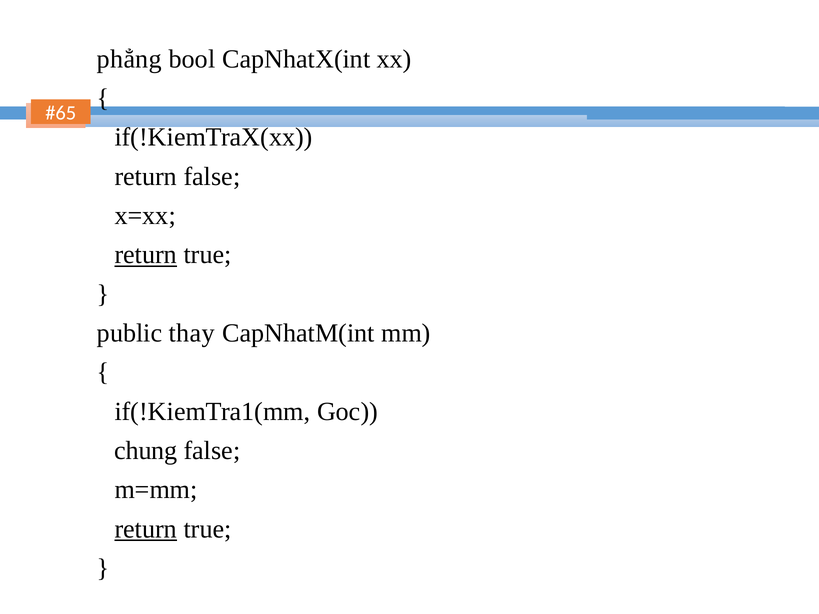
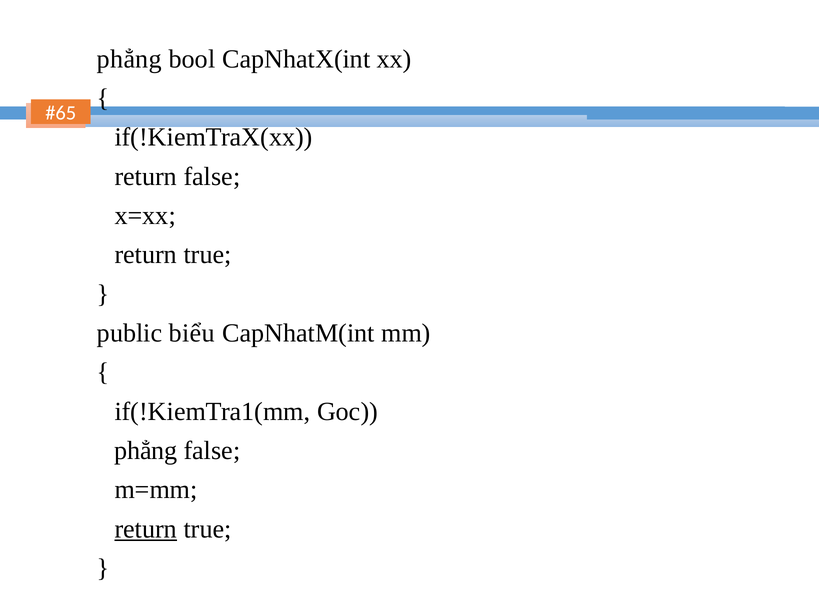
return at (146, 255) underline: present -> none
thay: thay -> biểu
chung at (146, 451): chung -> phẳng
